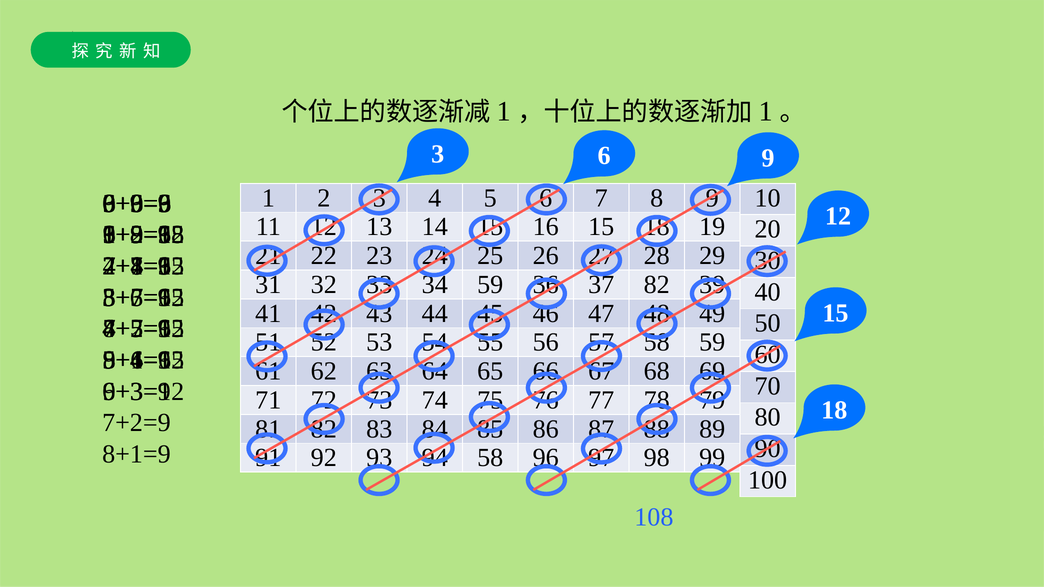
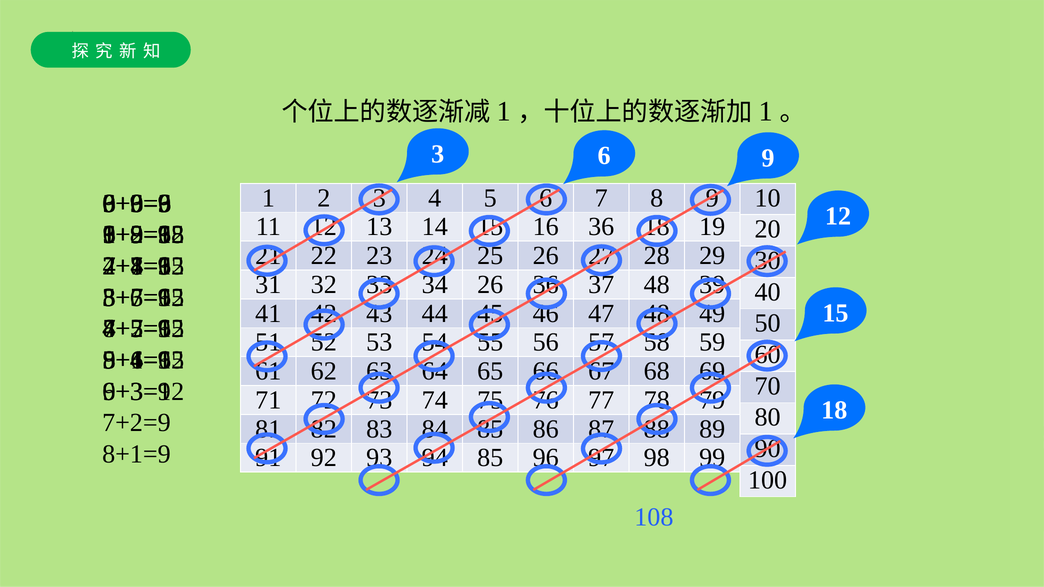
16 15: 15 -> 36
59 at (490, 285): 59 -> 26
82 at (657, 285): 82 -> 48
58 at (490, 458): 58 -> 85
